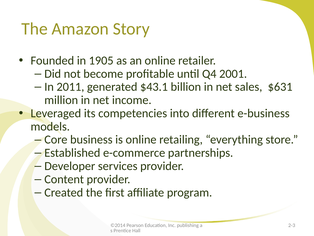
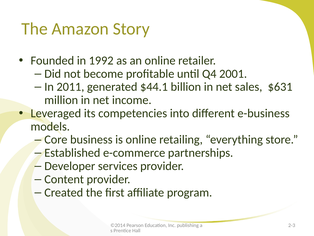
1905: 1905 -> 1992
$43.1: $43.1 -> $44.1
